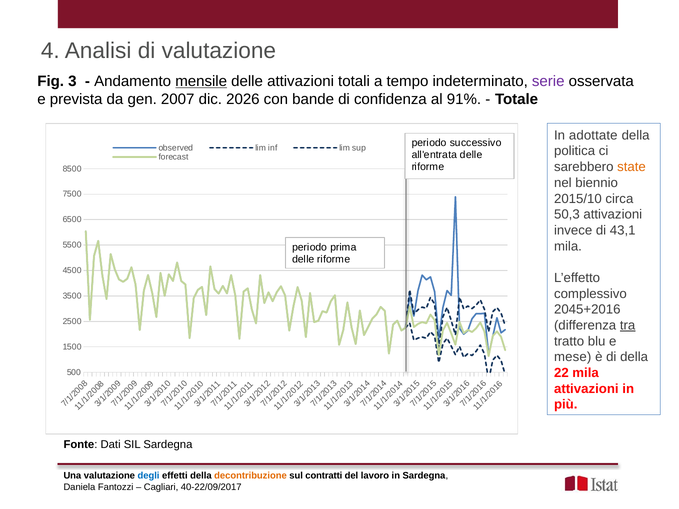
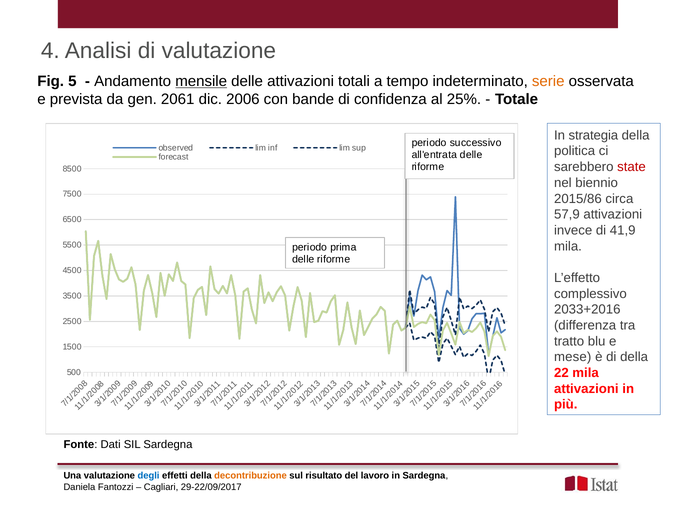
Fig 3: 3 -> 5
serie colour: purple -> orange
2007: 2007 -> 2061
2026: 2026 -> 2006
91%: 91% -> 25%
adottate: adottate -> strategia
state colour: orange -> red
2015/10: 2015/10 -> 2015/86
50,3: 50,3 -> 57,9
43,1: 43,1 -> 41,9
2045+2016: 2045+2016 -> 2033+2016
tra underline: present -> none
contratti: contratti -> risultato
40-22/09/2017: 40-22/09/2017 -> 29-22/09/2017
